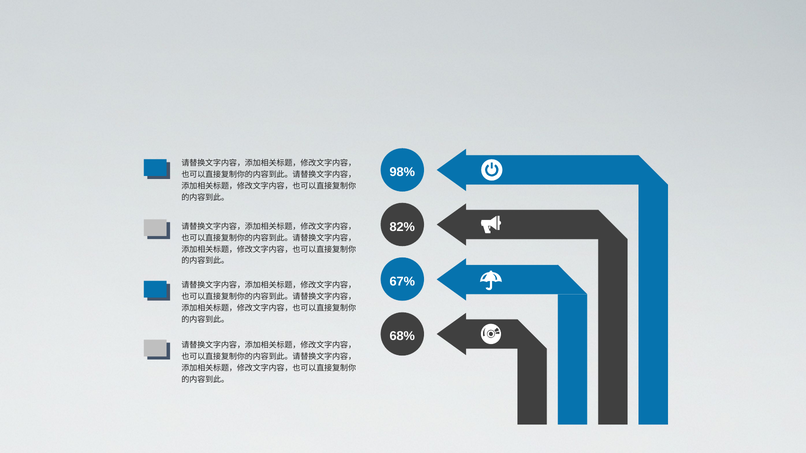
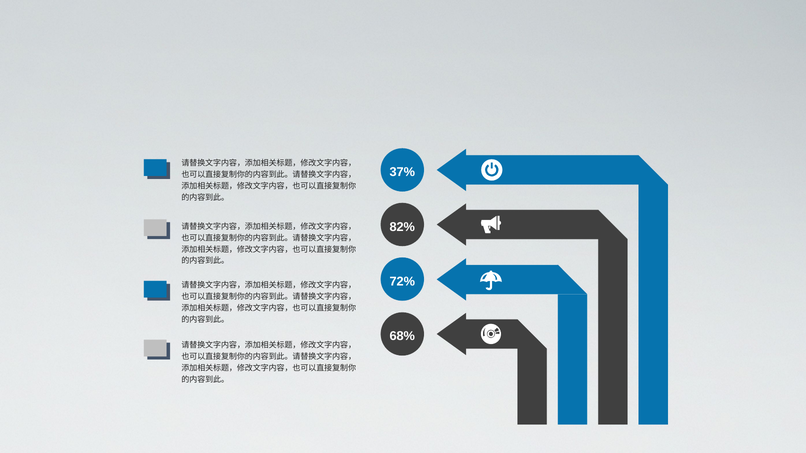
98%: 98% -> 37%
67%: 67% -> 72%
